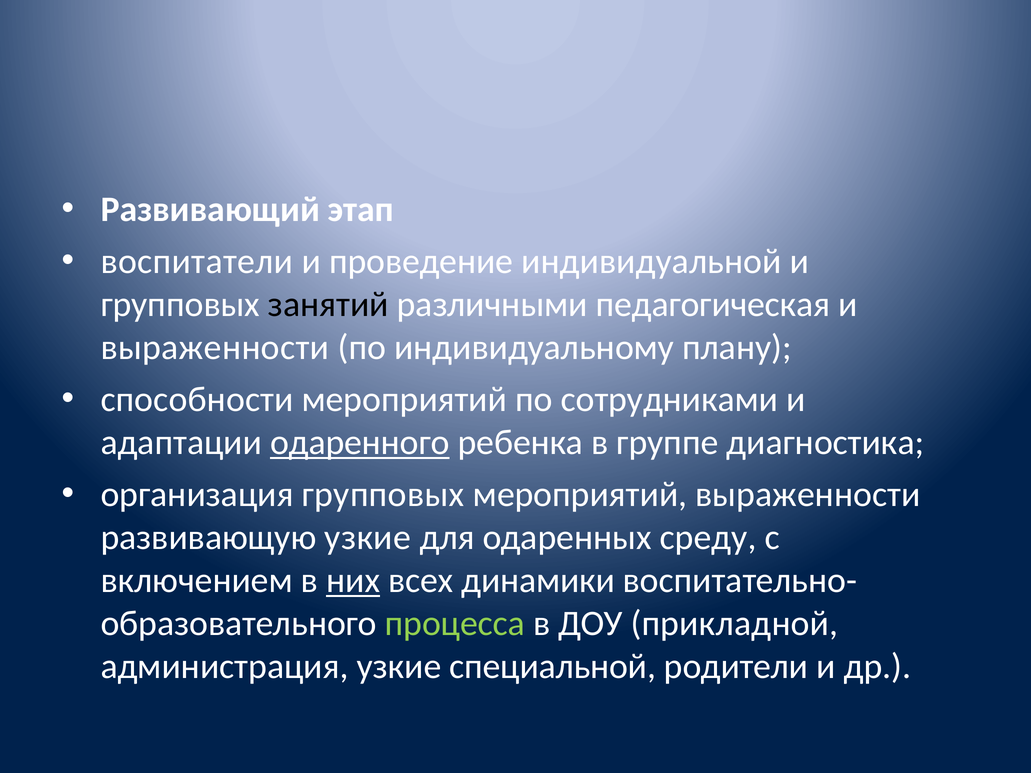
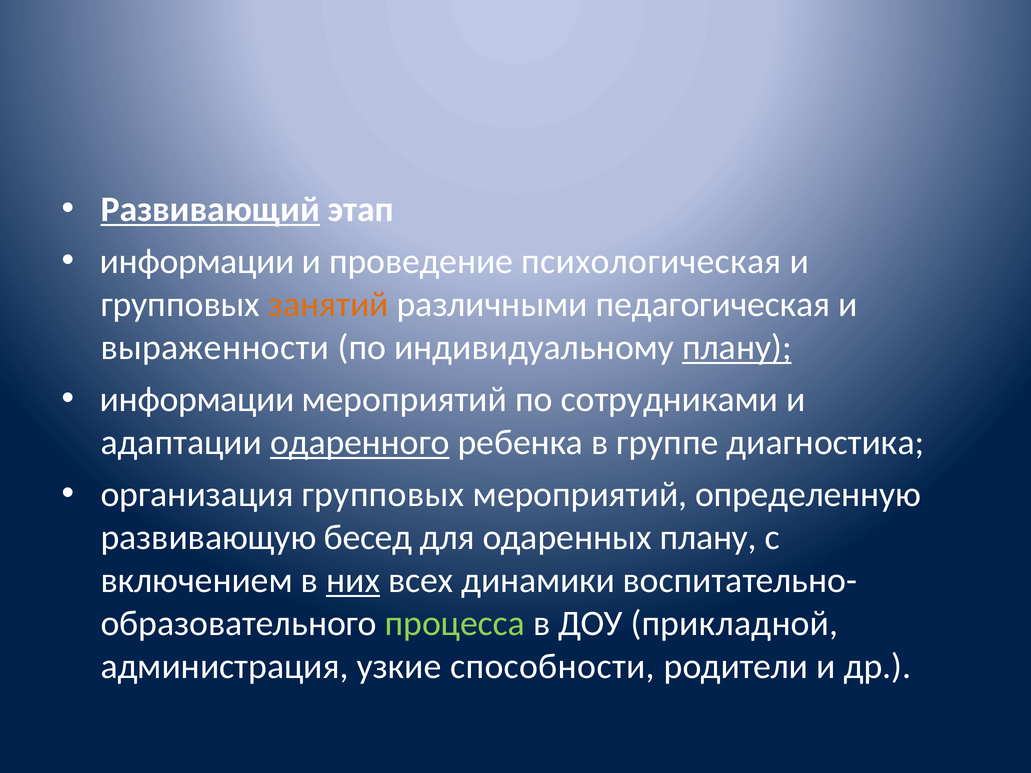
Развивающий underline: none -> present
воспитатели at (197, 262): воспитатели -> информации
индивидуальной: индивидуальной -> психологическая
занятий colour: black -> orange
плану at (737, 348) underline: none -> present
способности at (197, 400): способности -> информации
мероприятий выраженности: выраженности -> определенную
развивающую узкие: узкие -> бесед
одаренных среду: среду -> плану
специальной: специальной -> способности
